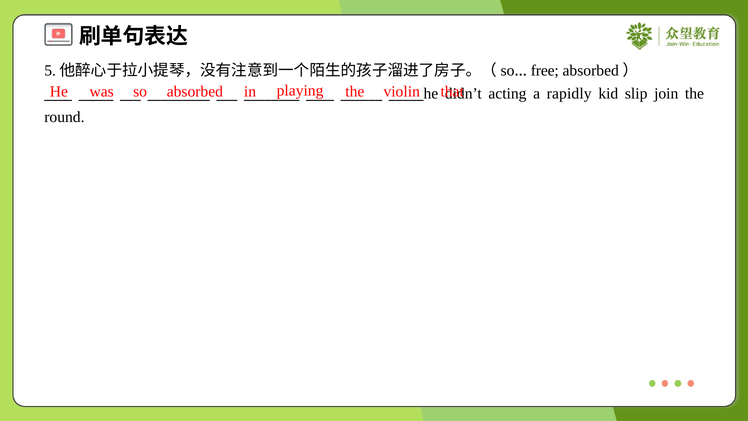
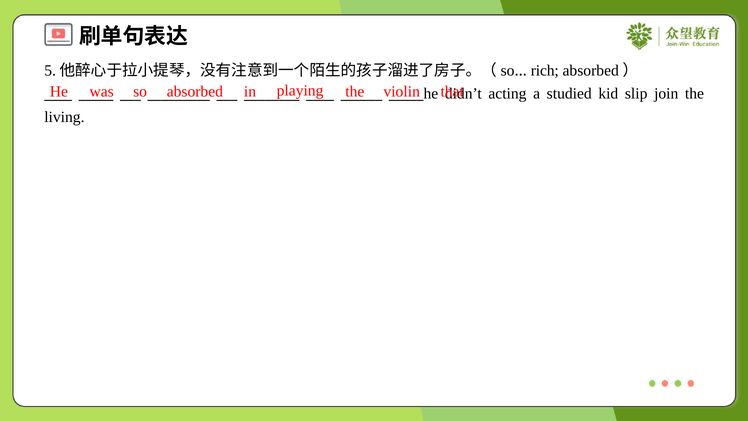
free: free -> rich
rapidly: rapidly -> studied
round: round -> living
